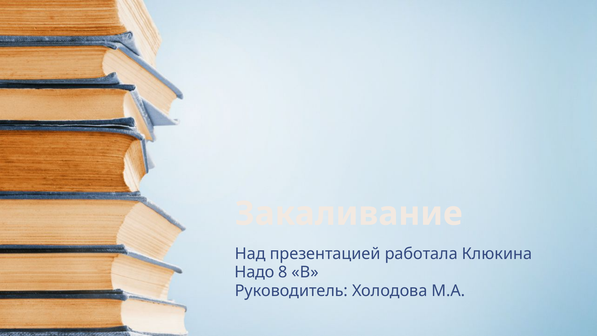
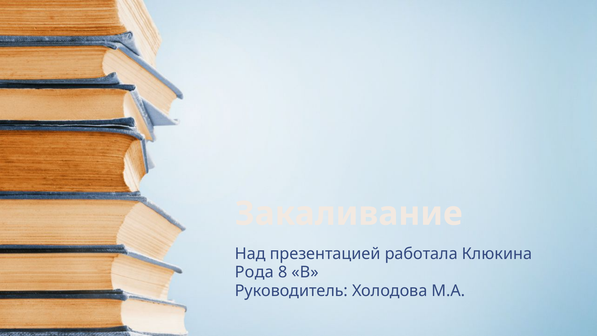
Надо: Надо -> Рода
